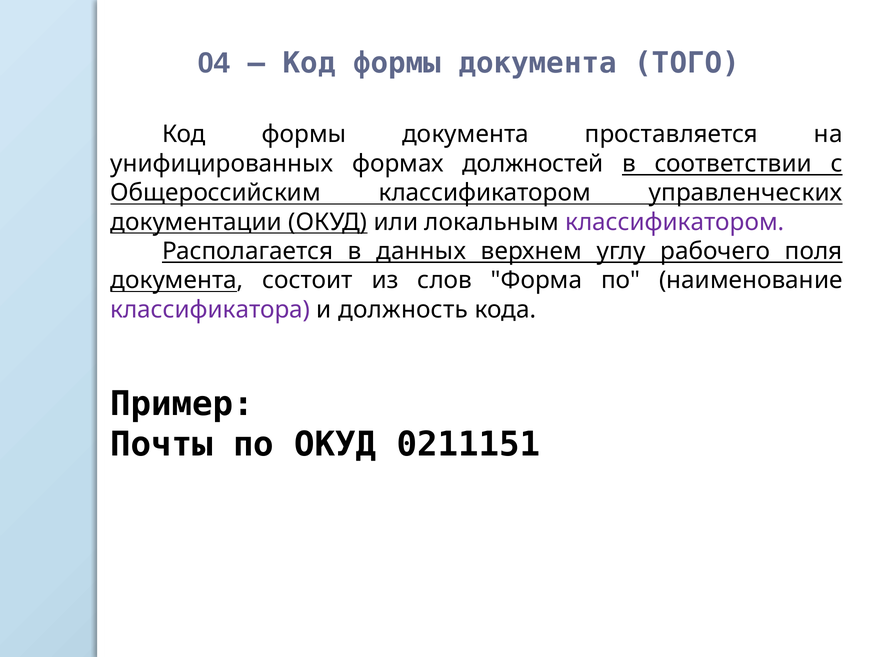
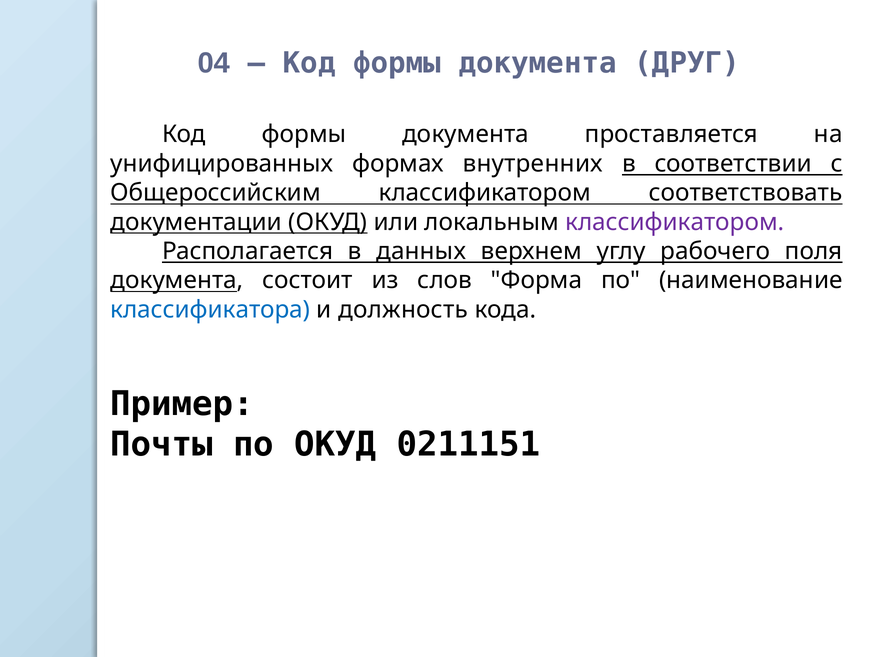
ТОГО: ТОГО -> ДРУГ
должностей: должностей -> внутренних
управленческих: управленческих -> соответствовать
классификатора colour: purple -> blue
